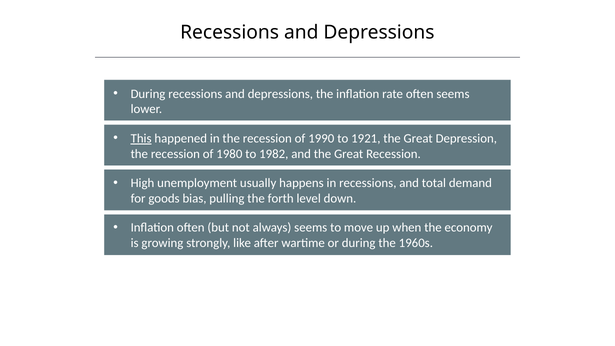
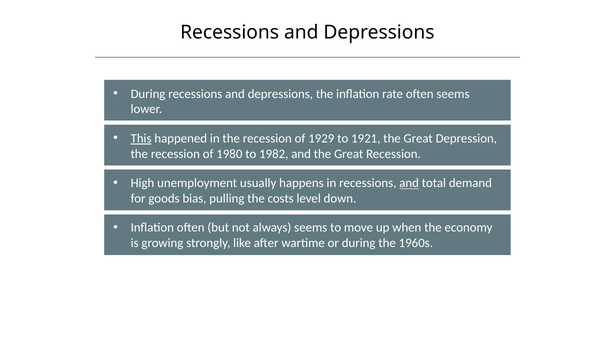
1990: 1990 -> 1929
and at (409, 183) underline: none -> present
forth: forth -> costs
